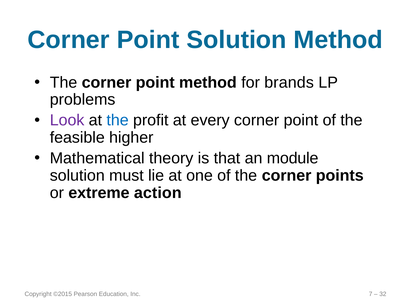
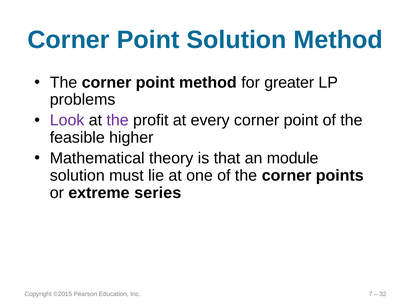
brands: brands -> greater
the at (118, 120) colour: blue -> purple
action: action -> series
